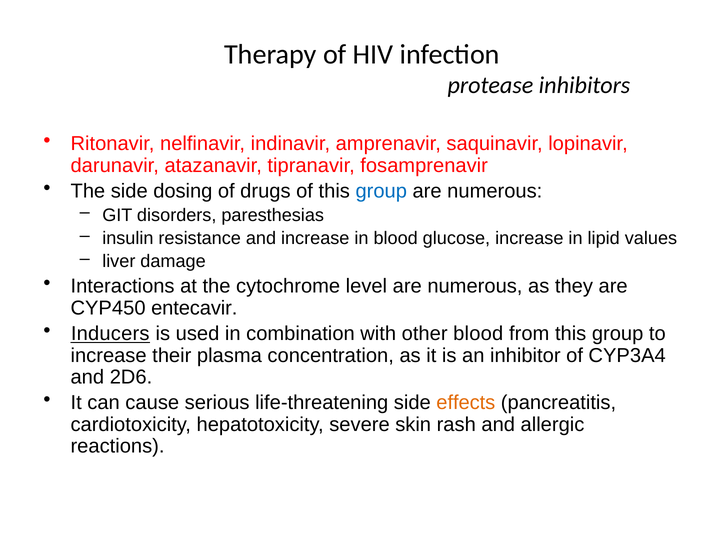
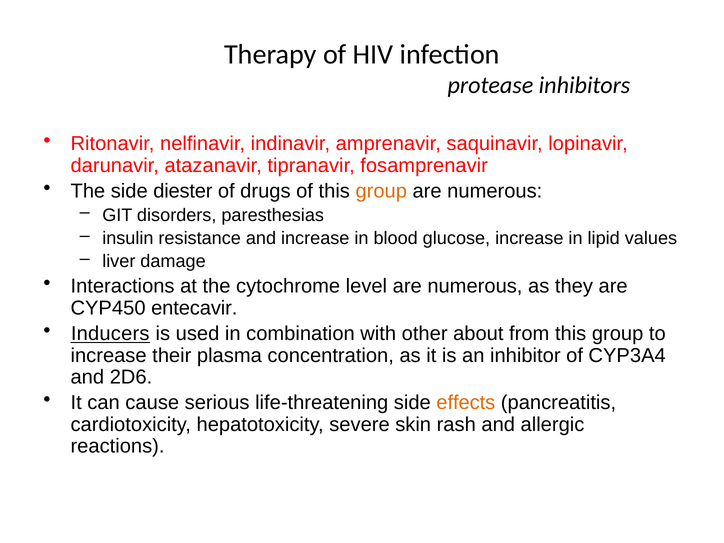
dosing: dosing -> diester
group at (381, 191) colour: blue -> orange
other blood: blood -> about
